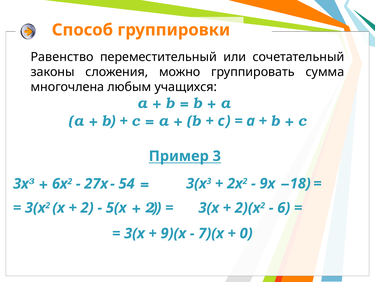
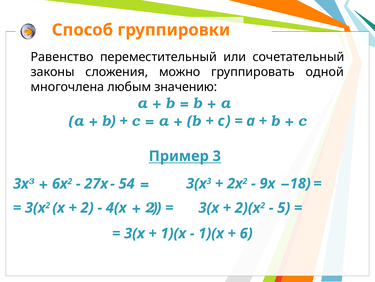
сумма: сумма -> одной
учащихся: учащихся -> значению
5(х: 5(х -> 4(х
6: 6 -> 5
9)(х at (173, 233): 9)(х -> 1)(х
7)(х at (211, 233): 7)(х -> 1)(х
0: 0 -> 6
